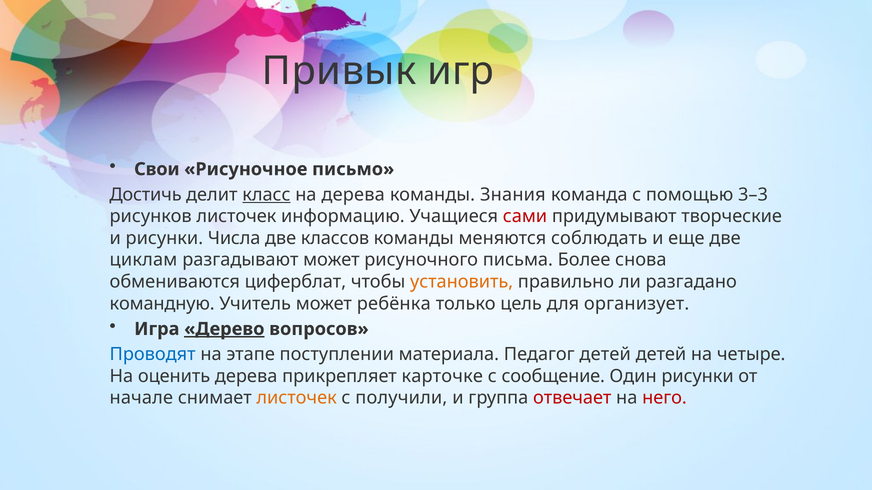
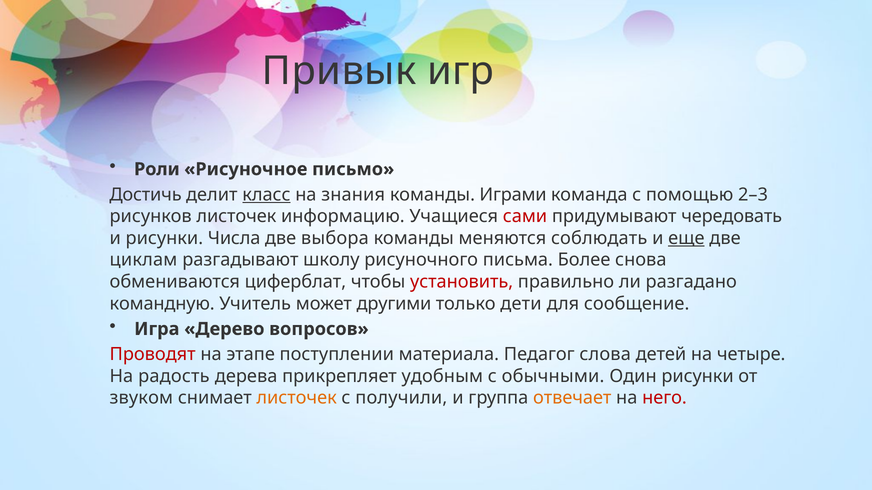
Свои: Свои -> Роли
на дерева: дерева -> знания
Знания: Знания -> Играми
3–3: 3–3 -> 2–3
творческие: творческие -> чередовать
классов: классов -> выбора
еще underline: none -> present
разгадывают может: может -> школу
установить colour: orange -> red
ребёнка: ребёнка -> другими
цель: цель -> дети
организует: организует -> сообщение
Дерево underline: present -> none
Проводят colour: blue -> red
Педагог детей: детей -> слова
оценить: оценить -> радость
карточке: карточке -> удобным
сообщение: сообщение -> обычными
начале: начале -> звуком
отвечает colour: red -> orange
